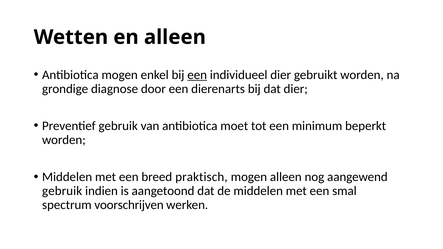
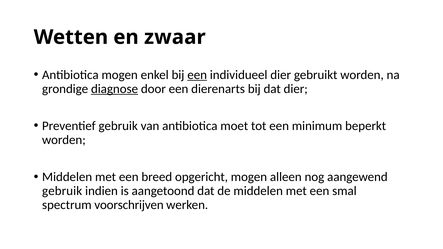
en alleen: alleen -> zwaar
diagnose underline: none -> present
praktisch: praktisch -> opgericht
